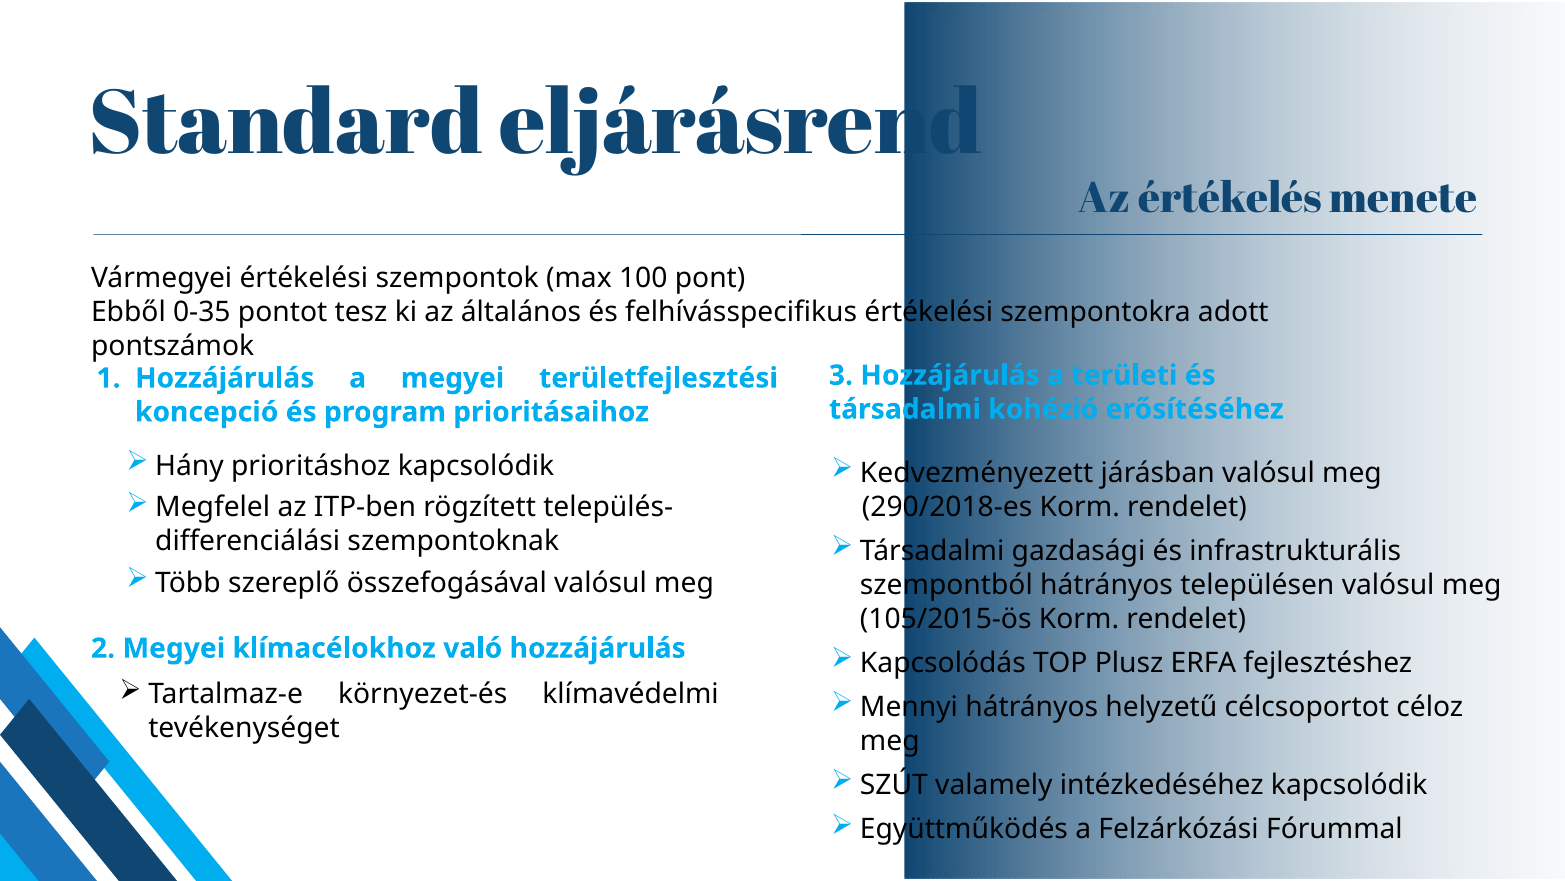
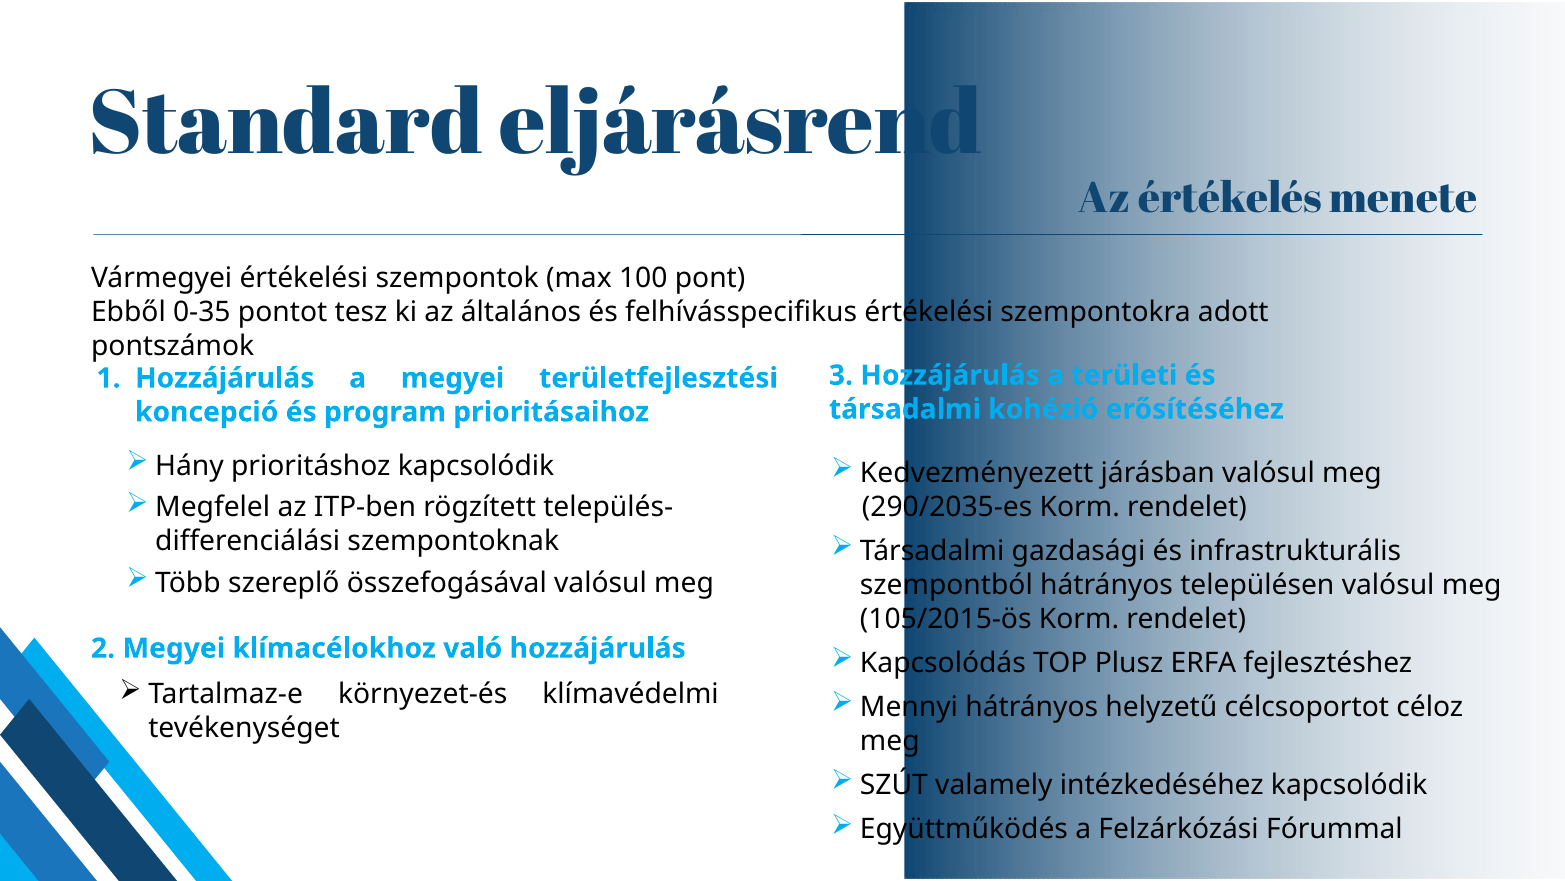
290/2018-es: 290/2018-es -> 290/2035-es
